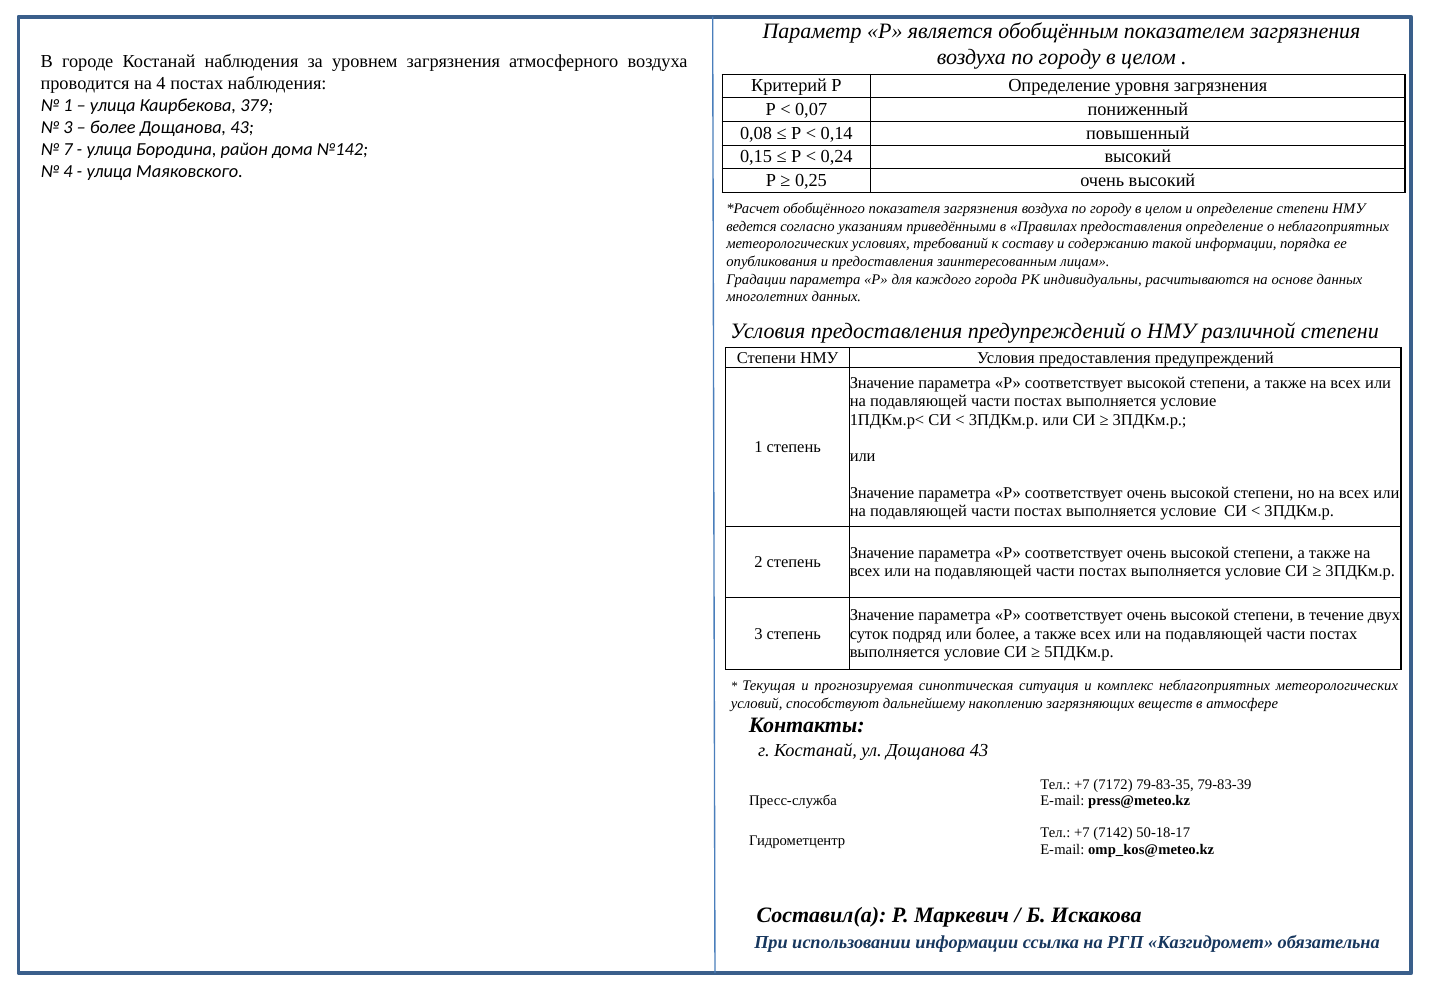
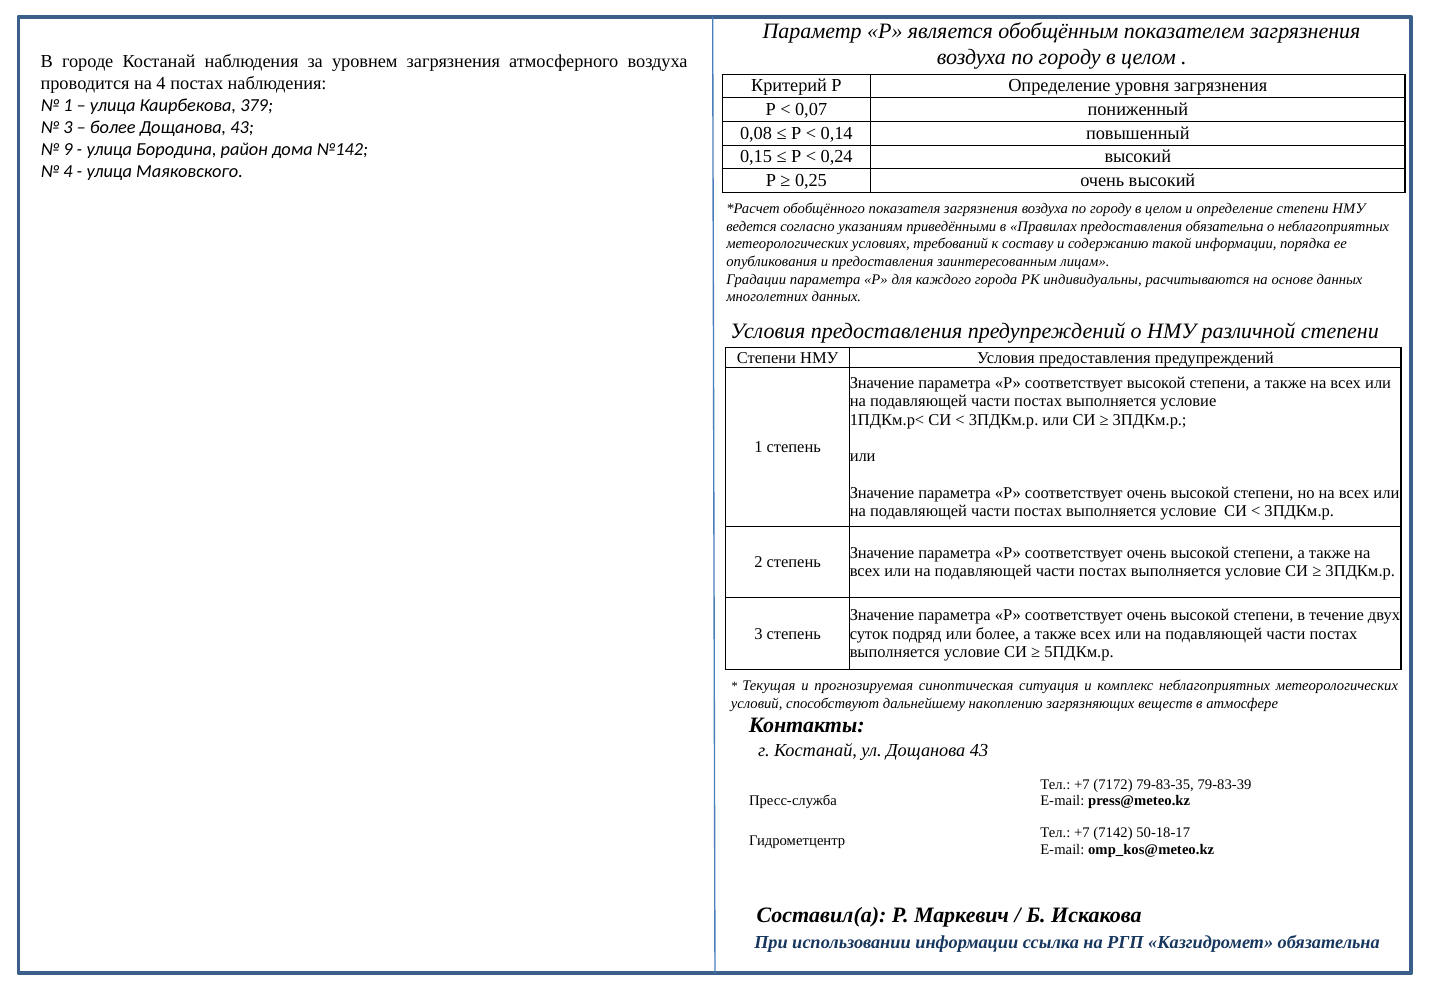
7: 7 -> 9
предоставления определение: определение -> обязательна
